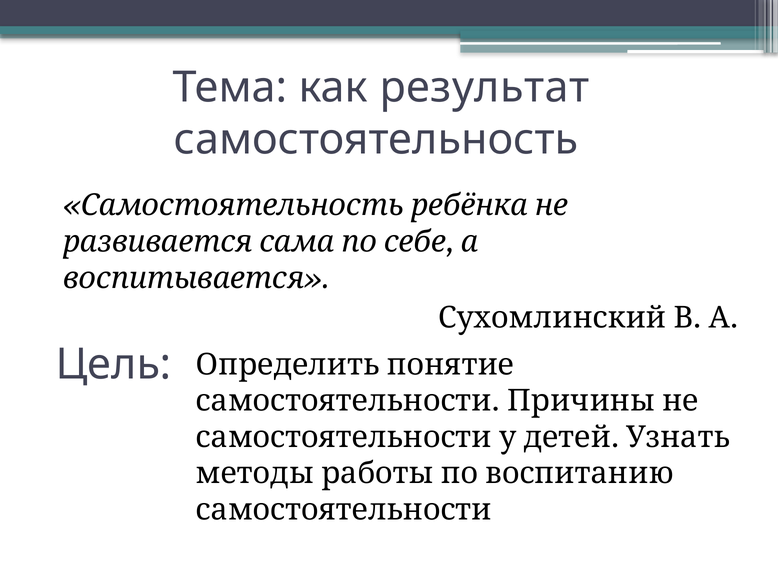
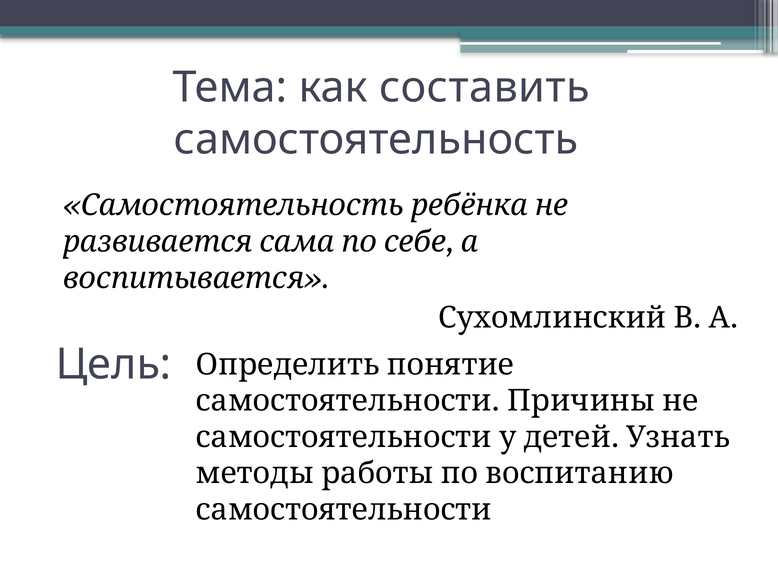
результат: результат -> составить
